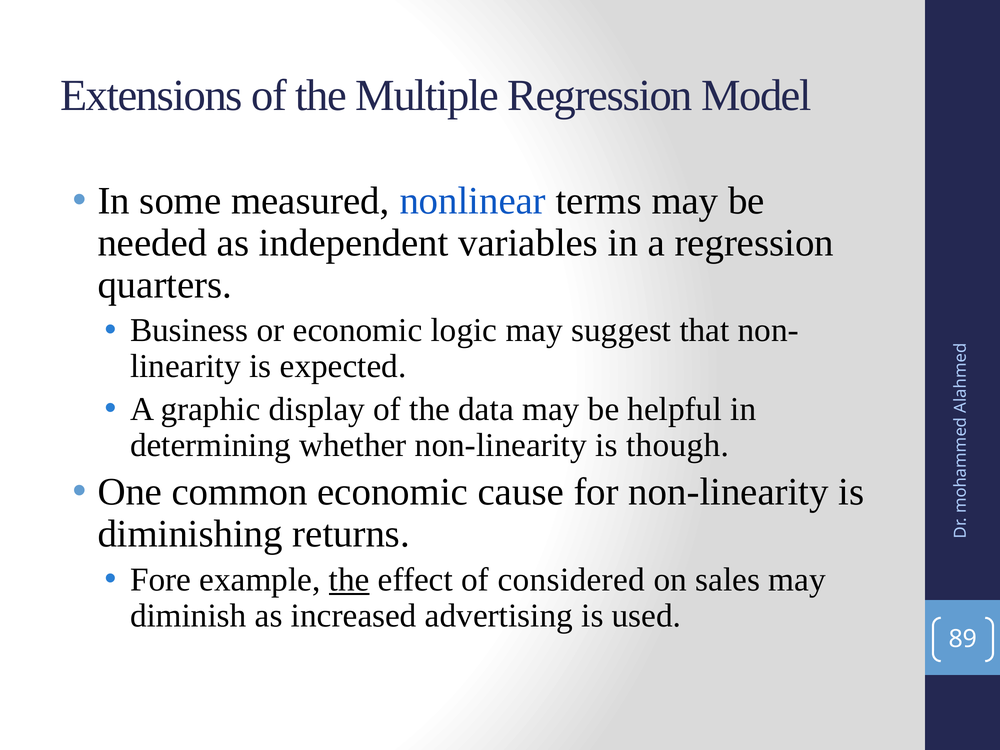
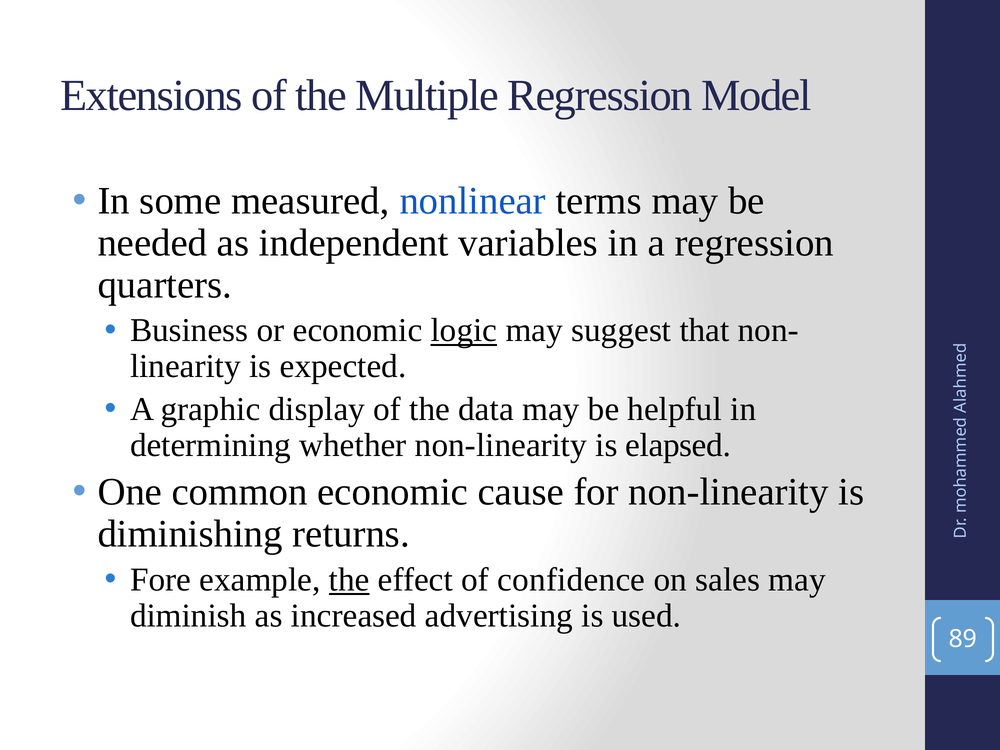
logic underline: none -> present
though: though -> elapsed
considered: considered -> confidence
